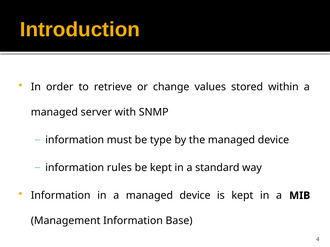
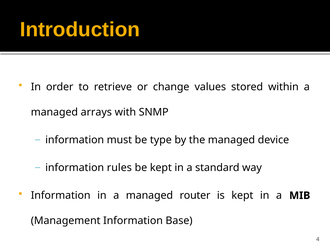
server: server -> arrays
a managed device: device -> router
